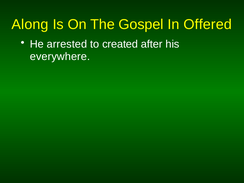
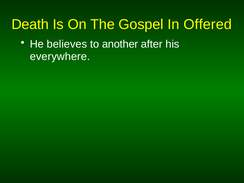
Along: Along -> Death
arrested: arrested -> believes
created: created -> another
